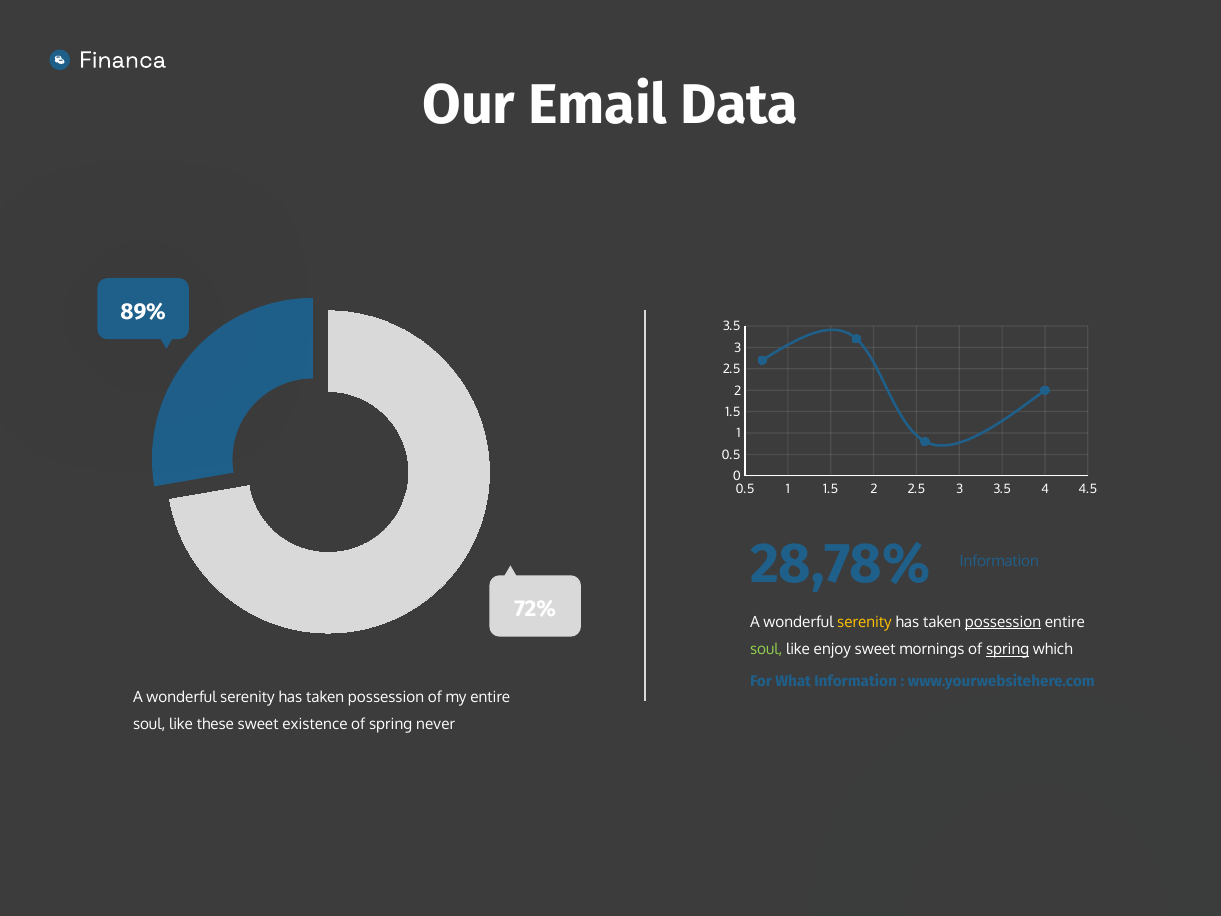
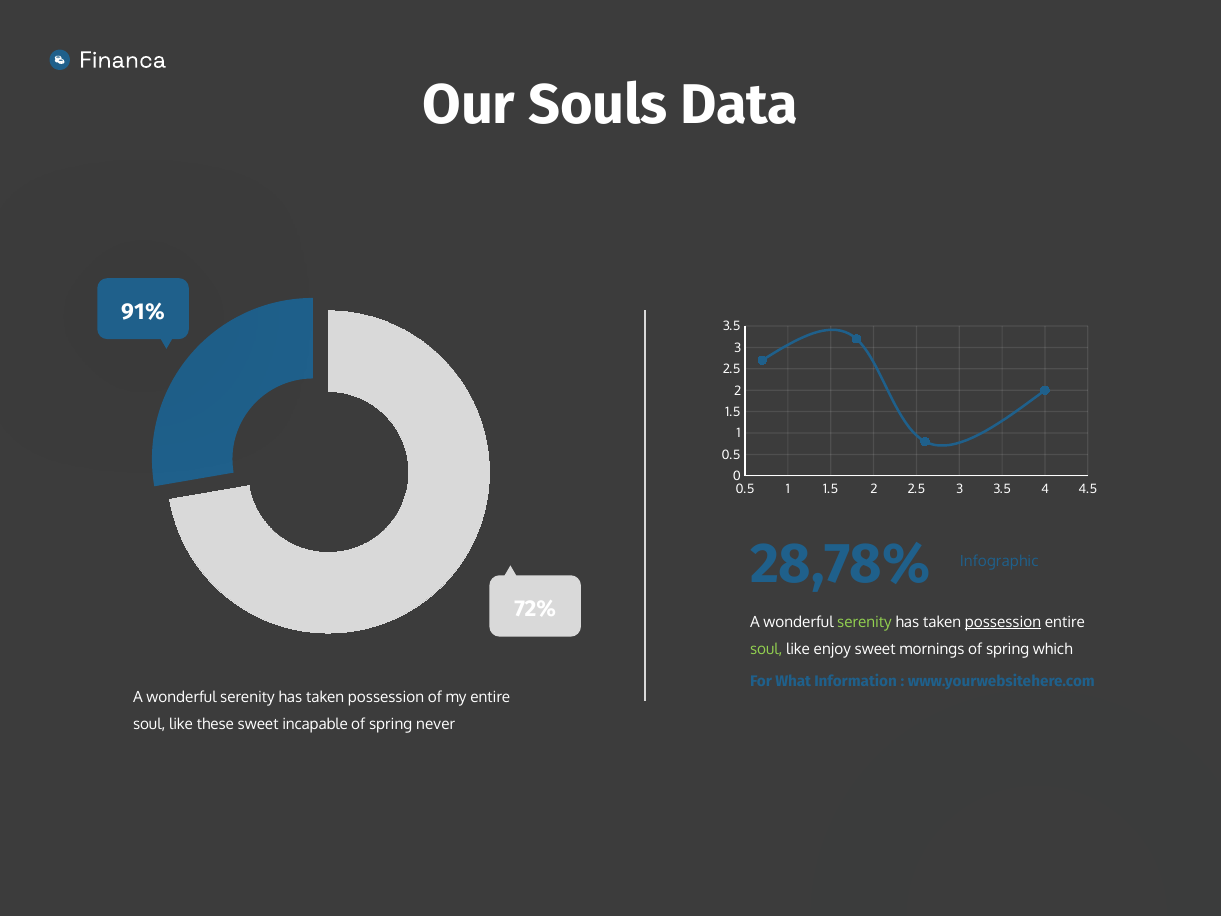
Email: Email -> Souls
89%: 89% -> 91%
28,78% Information: Information -> Infographic
serenity at (865, 622) colour: yellow -> light green
spring at (1008, 650) underline: present -> none
existence: existence -> incapable
